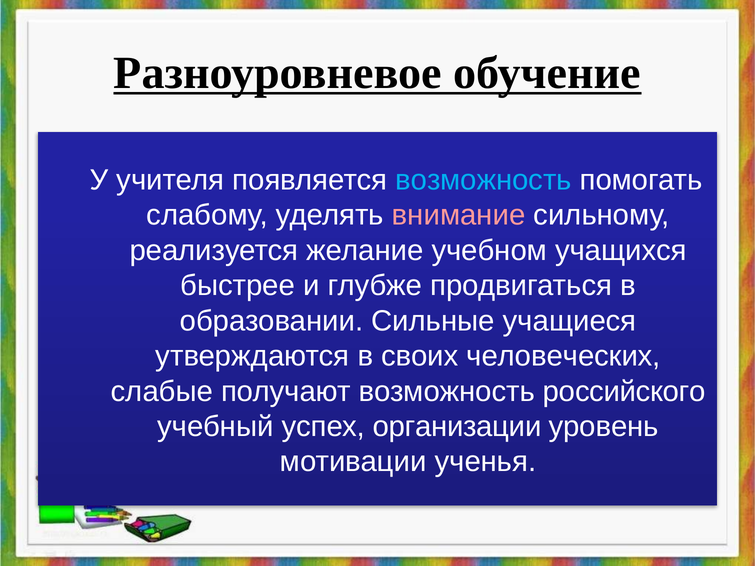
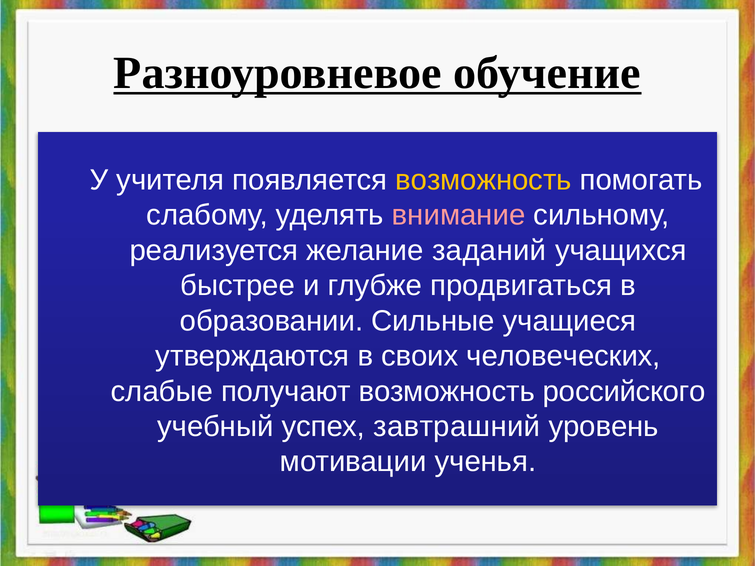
возможность at (484, 180) colour: light blue -> yellow
учебном: учебном -> заданий
организации: организации -> завтрашний
